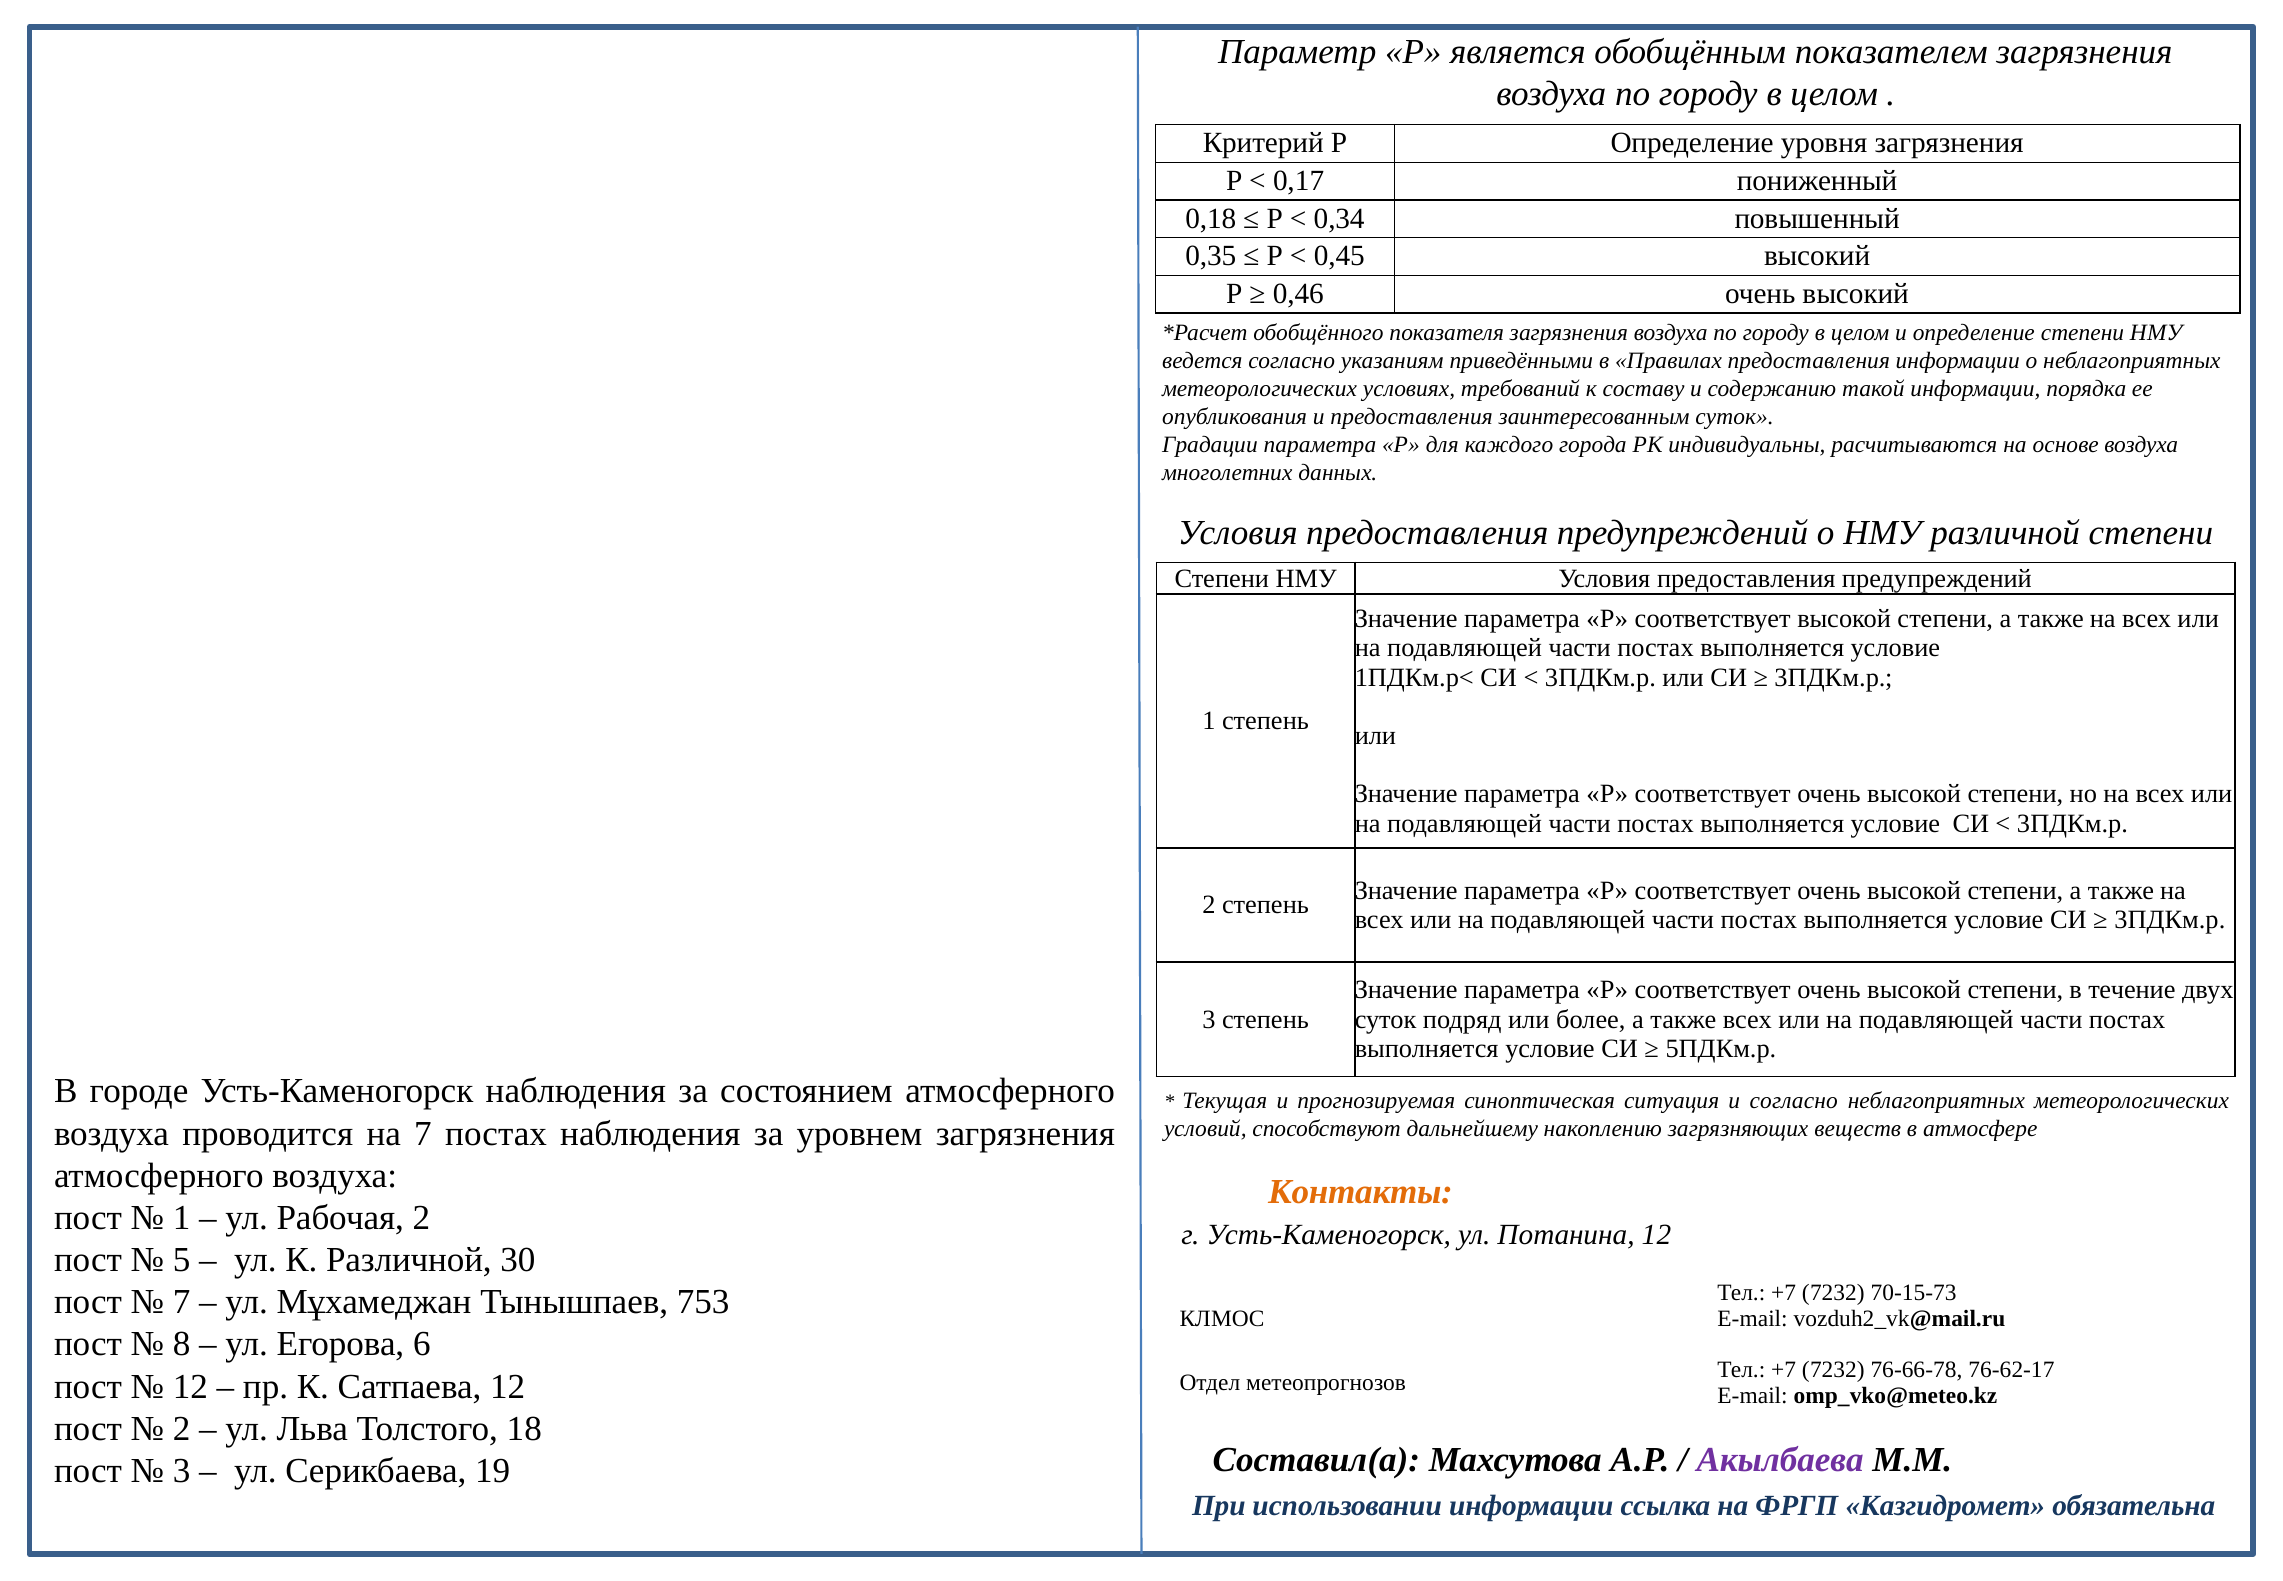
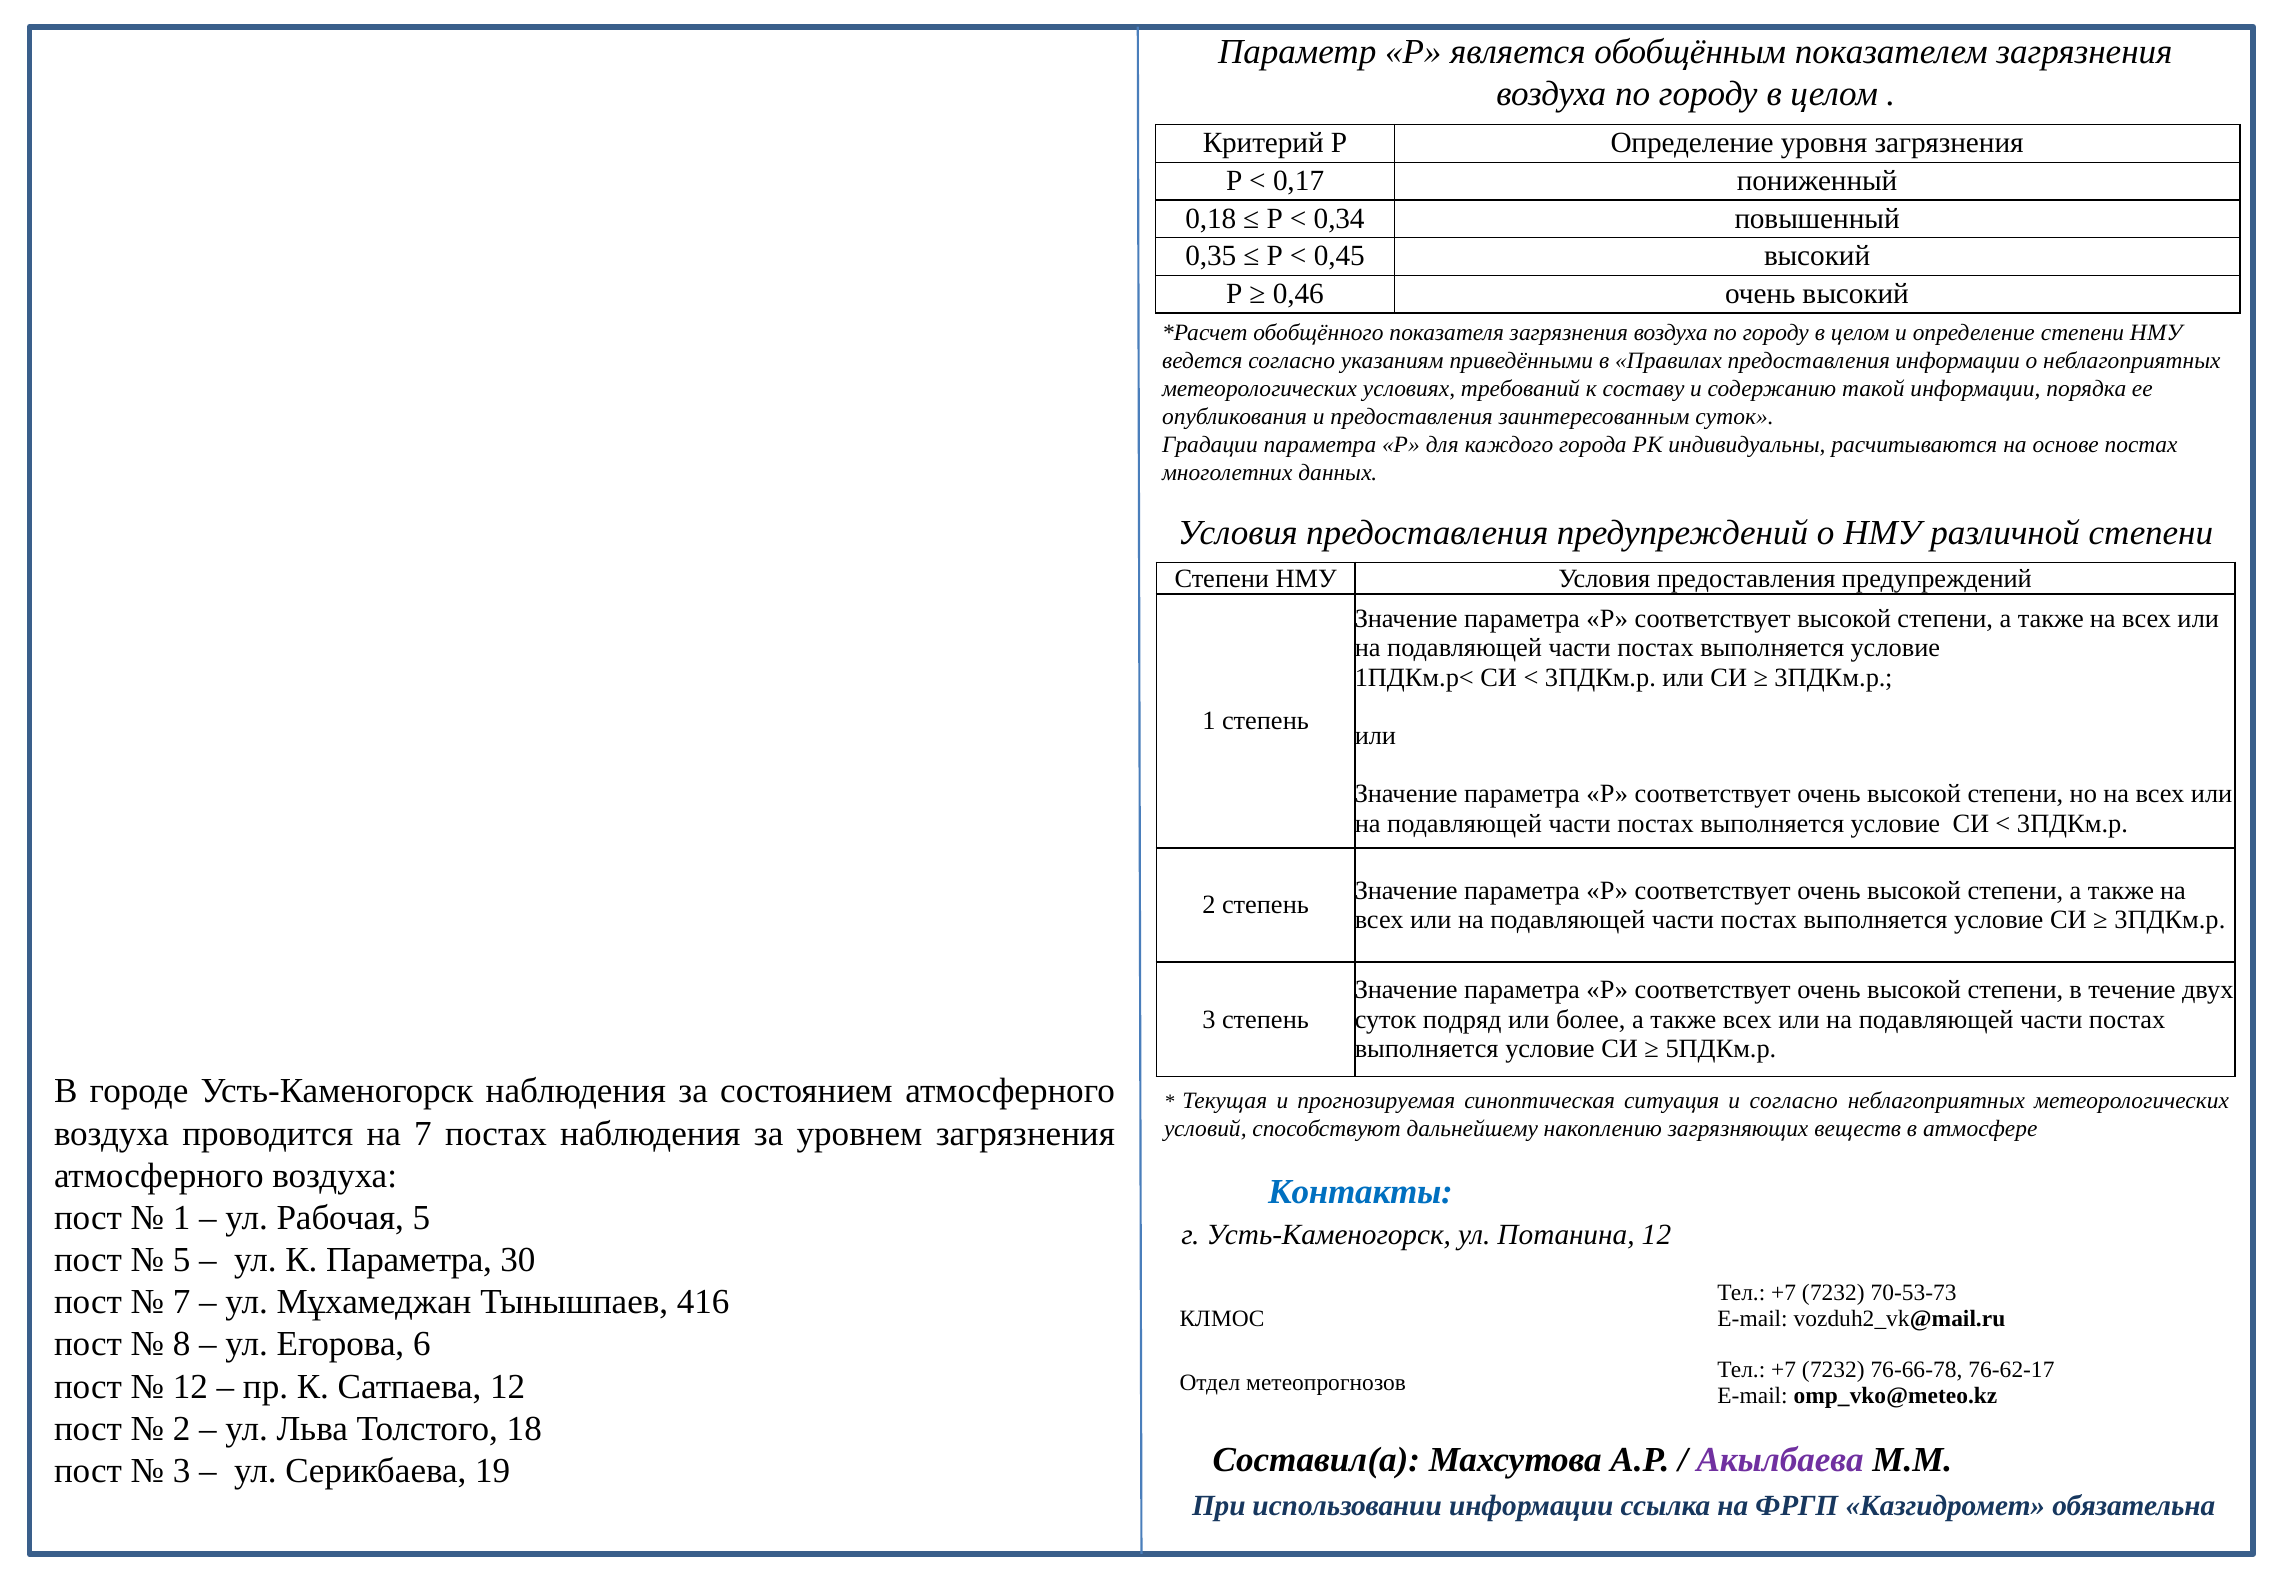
основе воздуха: воздуха -> постах
Контакты colour: orange -> blue
Рабочая 2: 2 -> 5
К Различной: Различной -> Параметра
70-15-73: 70-15-73 -> 70-53-73
753: 753 -> 416
